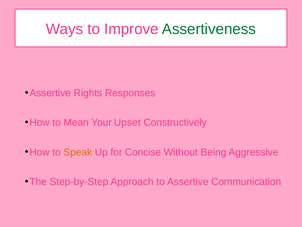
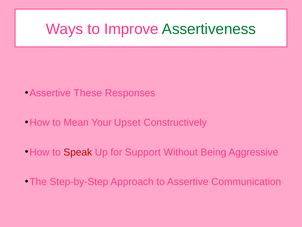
Rights: Rights -> These
Speak colour: orange -> red
Concise: Concise -> Support
